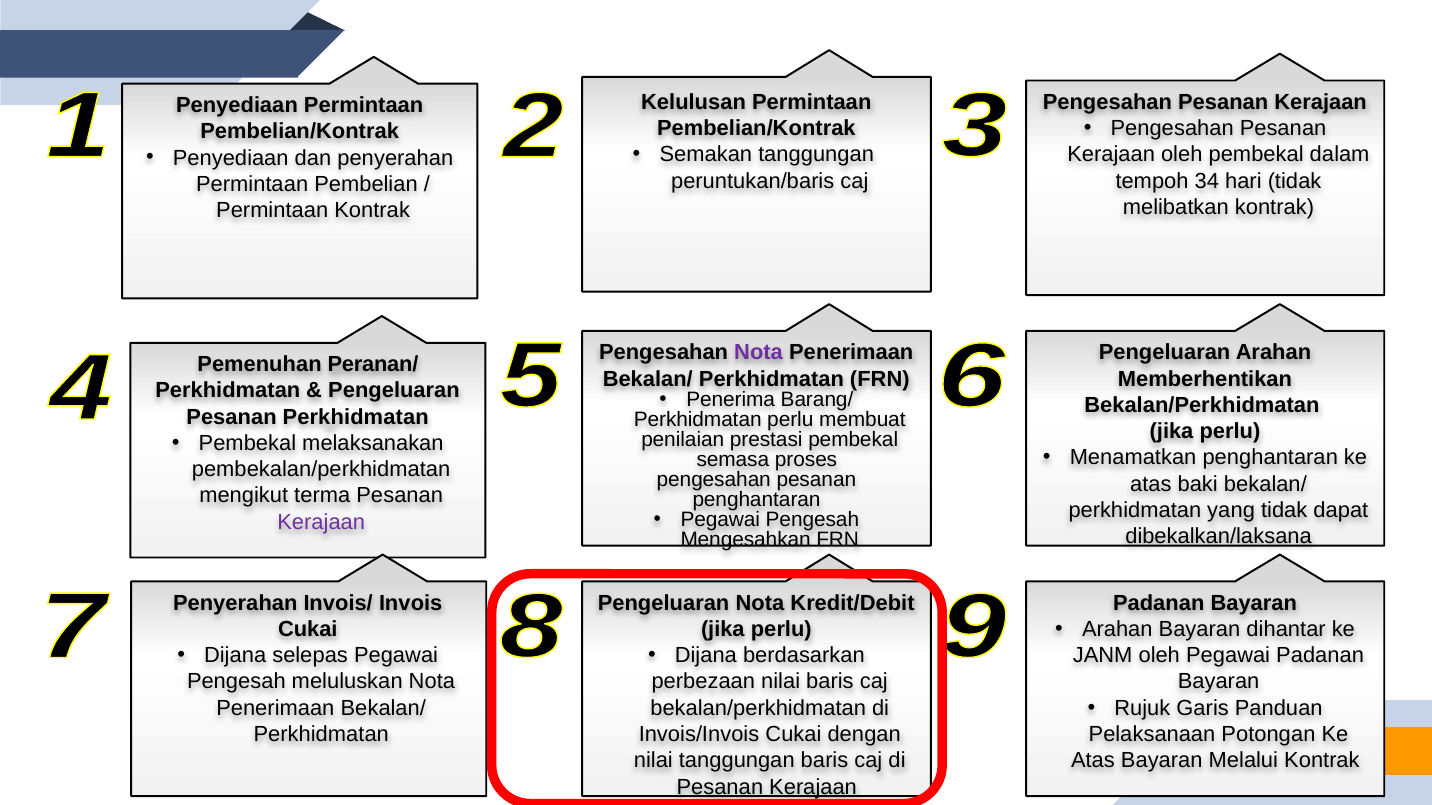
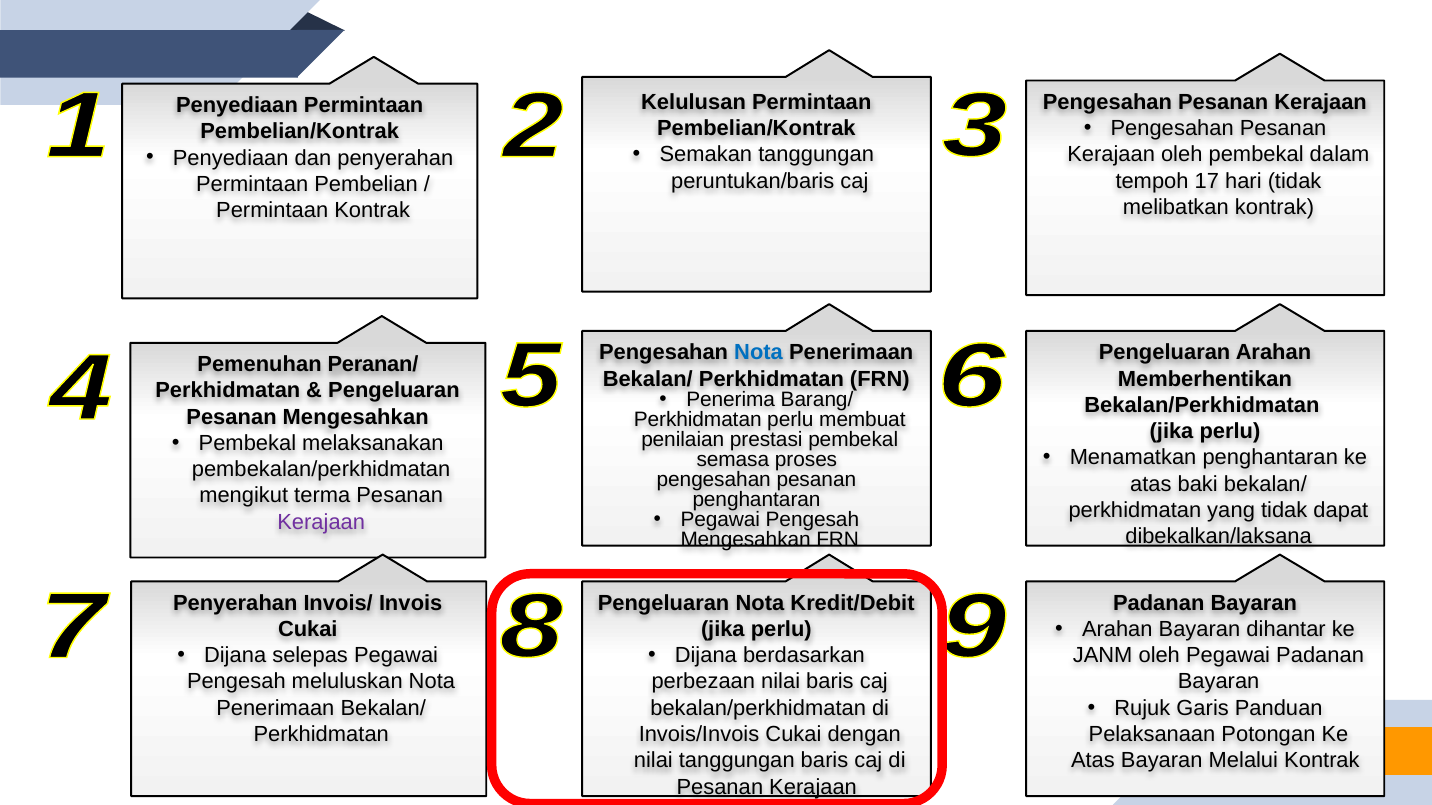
34: 34 -> 17
Nota at (759, 353) colour: purple -> blue
Pesanan Perkhidmatan: Perkhidmatan -> Mengesahkan
